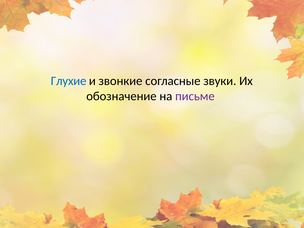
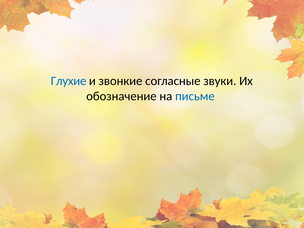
письме colour: purple -> blue
